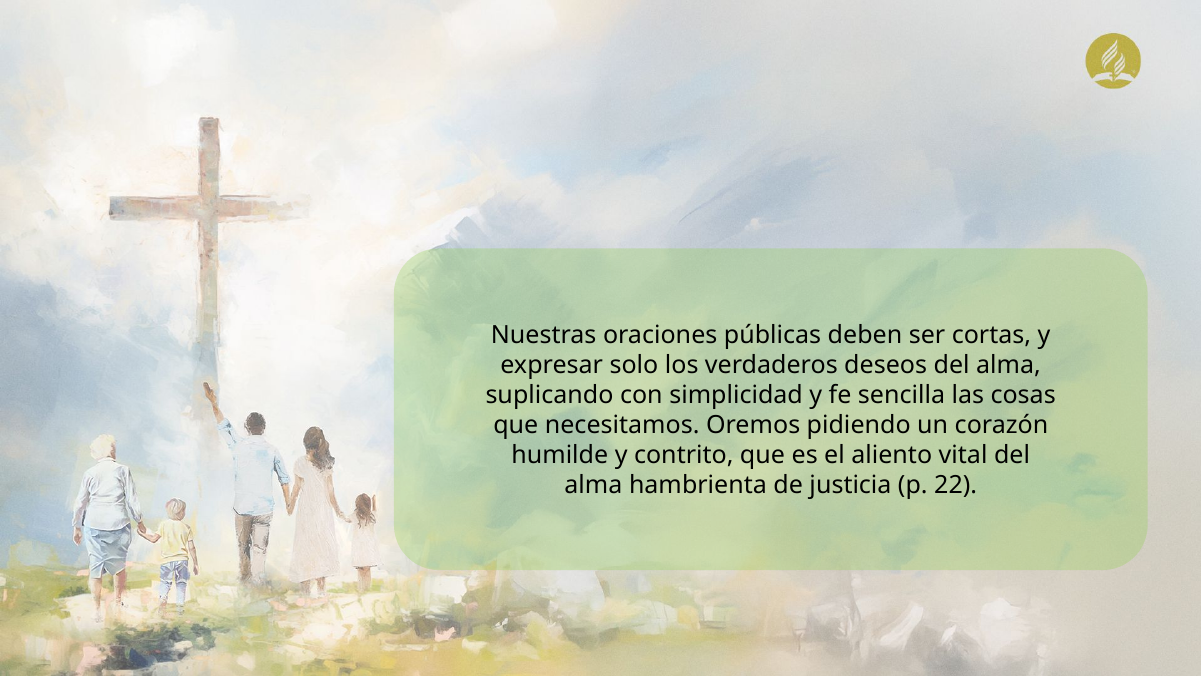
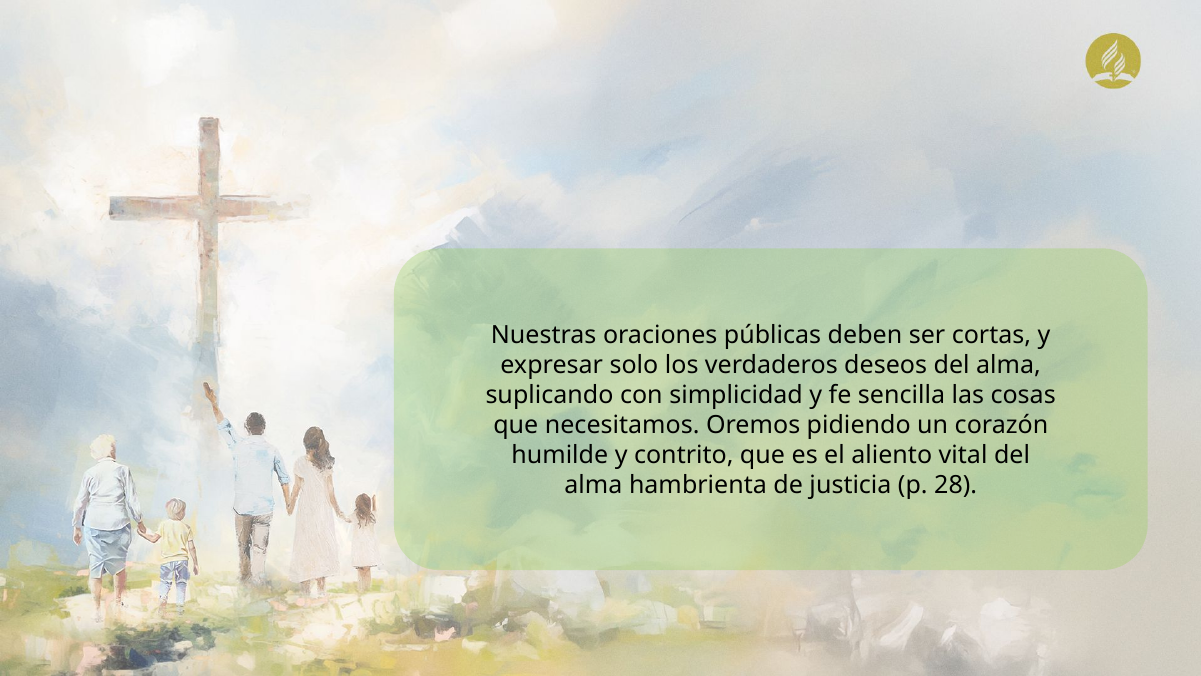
22: 22 -> 28
